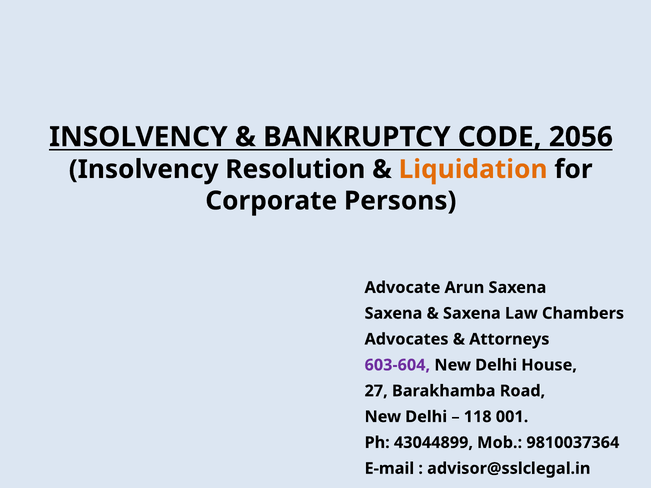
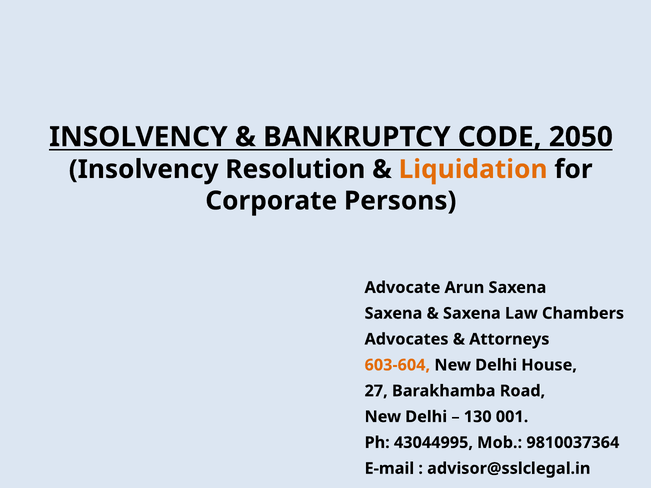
2056: 2056 -> 2050
603-604 colour: purple -> orange
118: 118 -> 130
43044899: 43044899 -> 43044995
